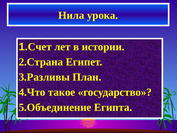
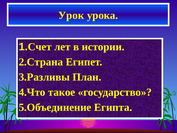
Нила: Нила -> Урок
